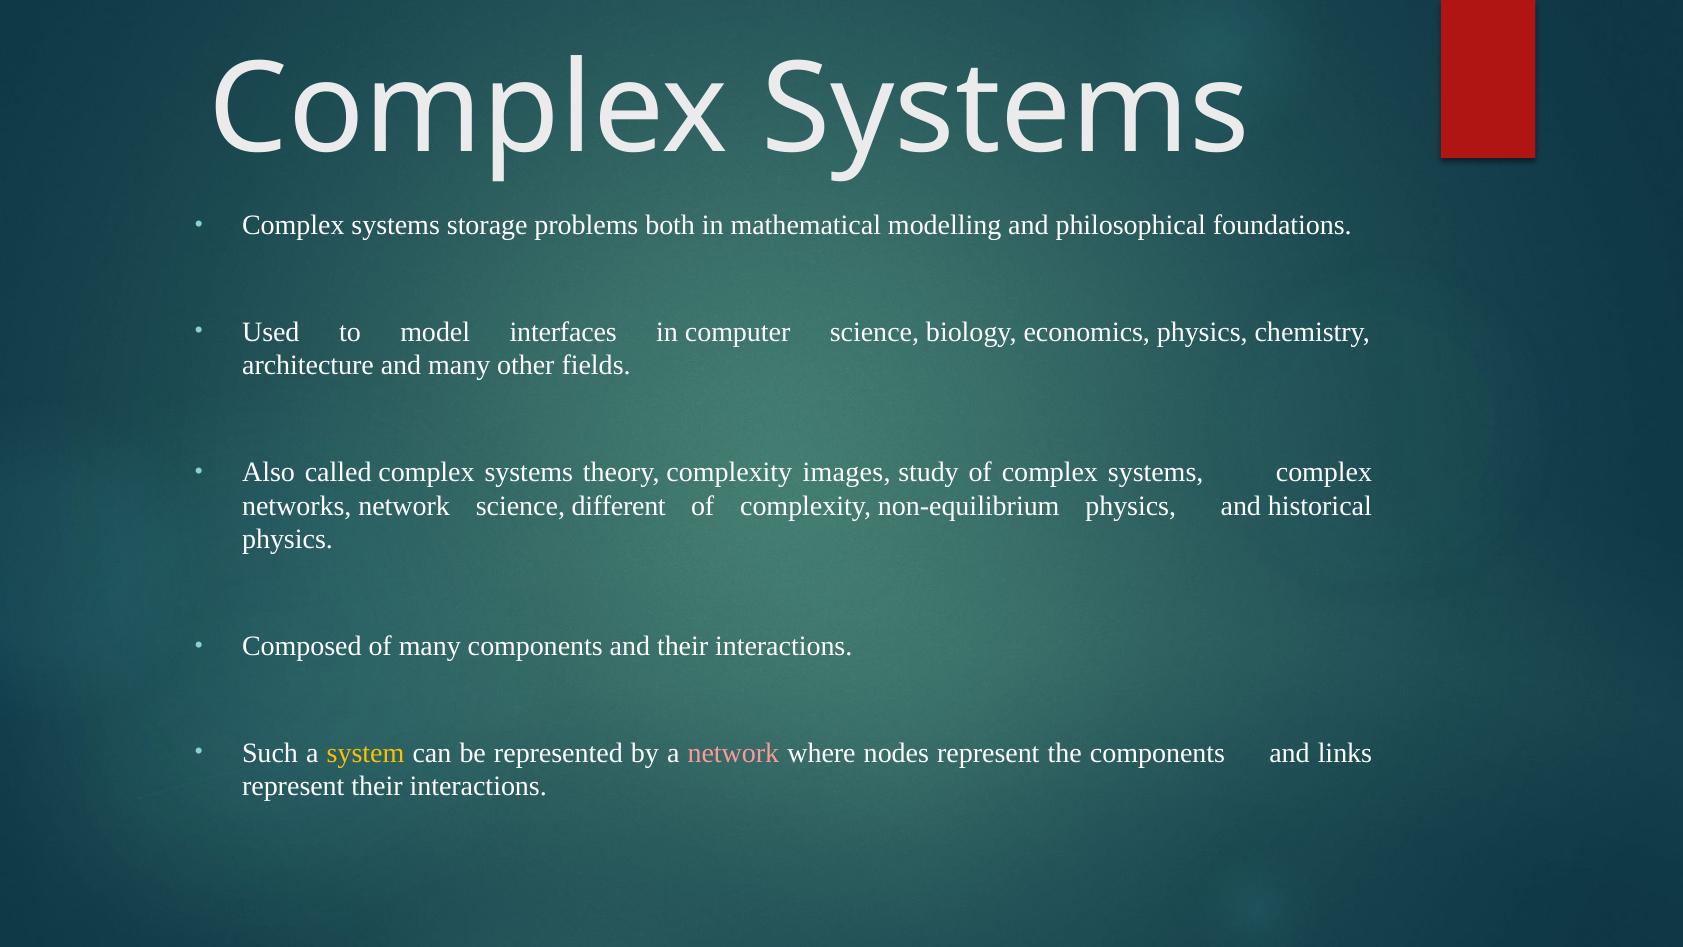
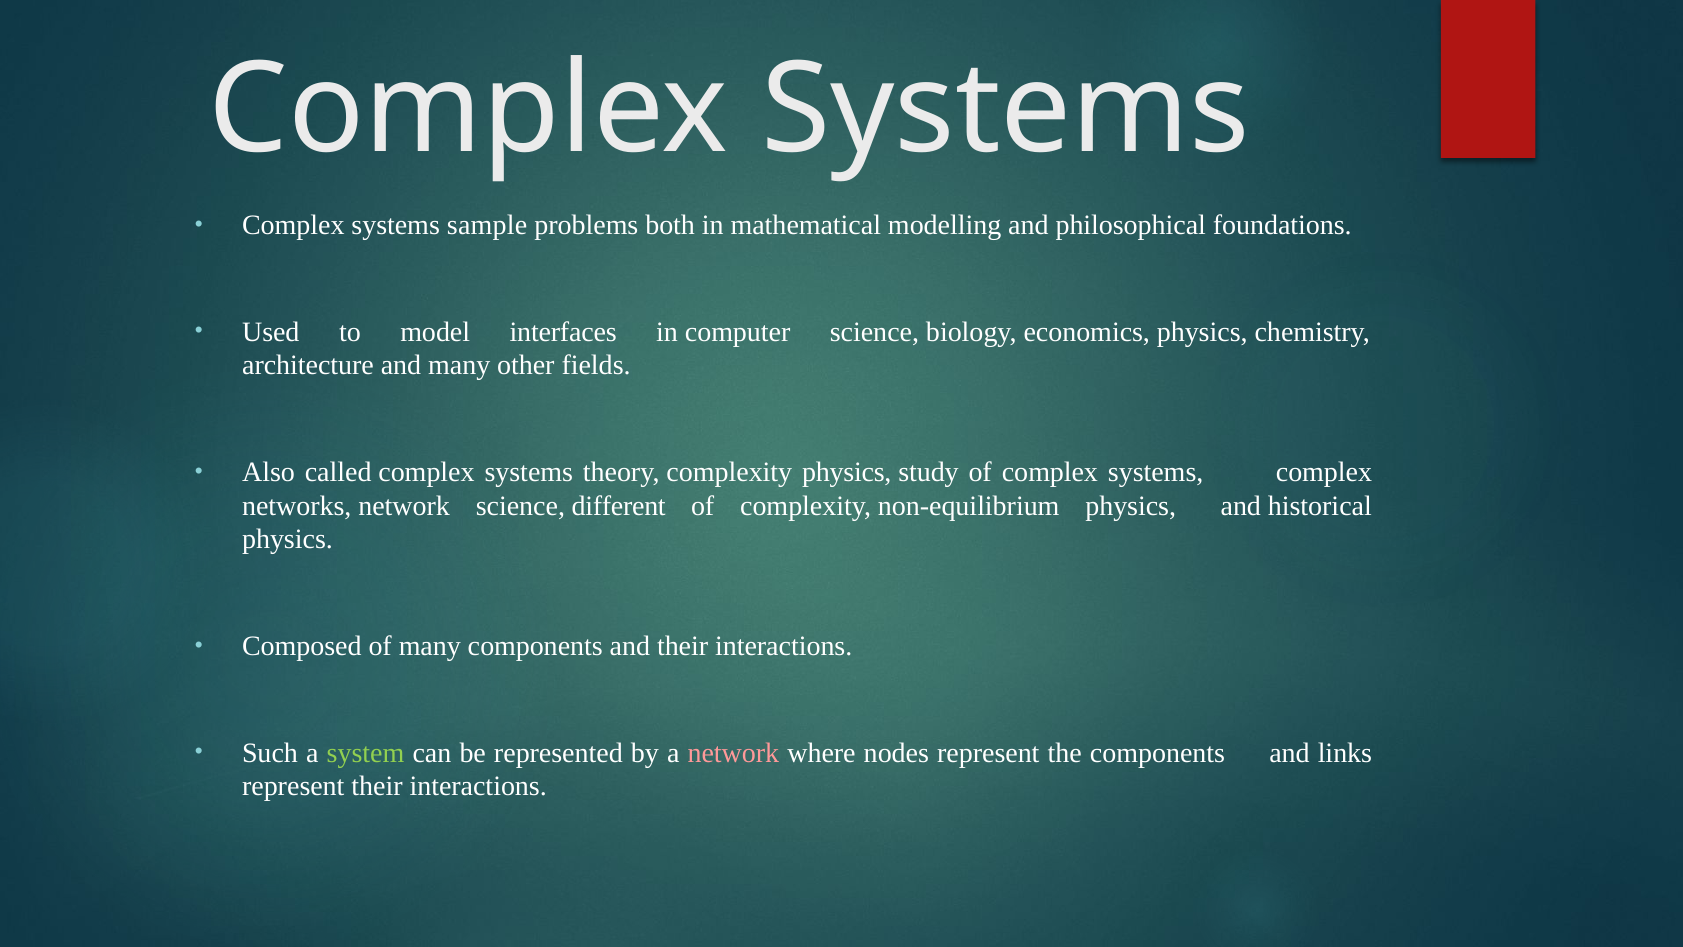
storage: storage -> sample
complexity images: images -> physics
system colour: yellow -> light green
